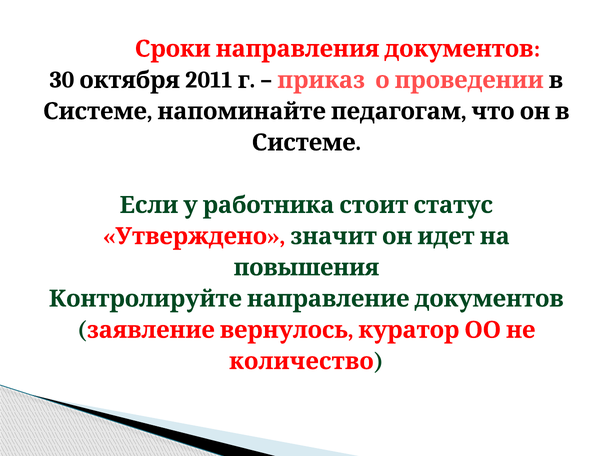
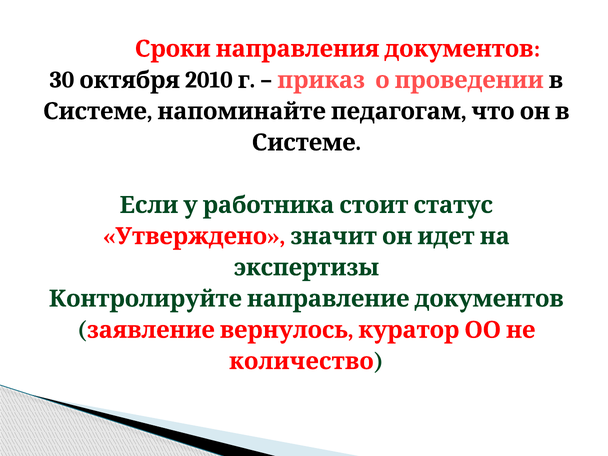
2011: 2011 -> 2010
повышения: повышения -> экспертизы
